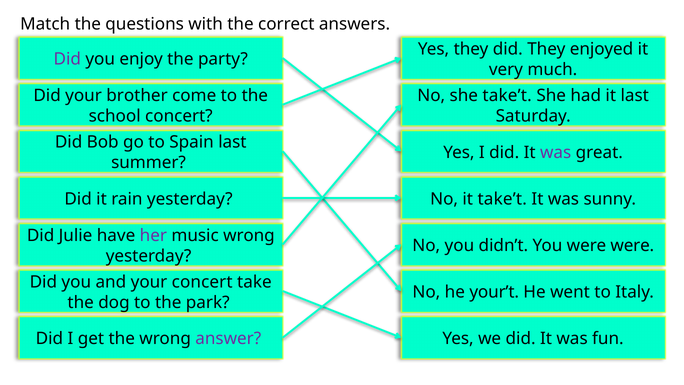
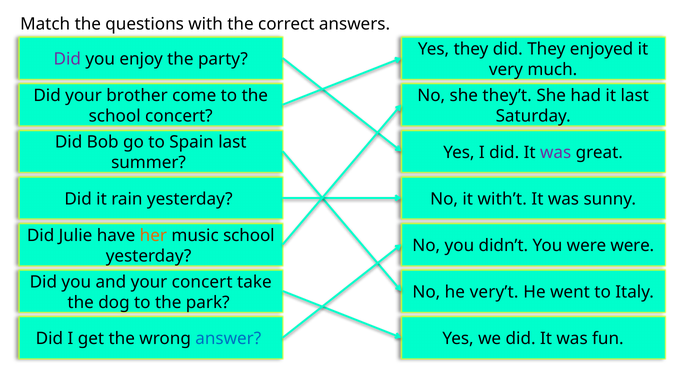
she take’t: take’t -> they’t
it take’t: take’t -> with’t
her colour: purple -> orange
music wrong: wrong -> school
your’t: your’t -> very’t
answer colour: purple -> blue
